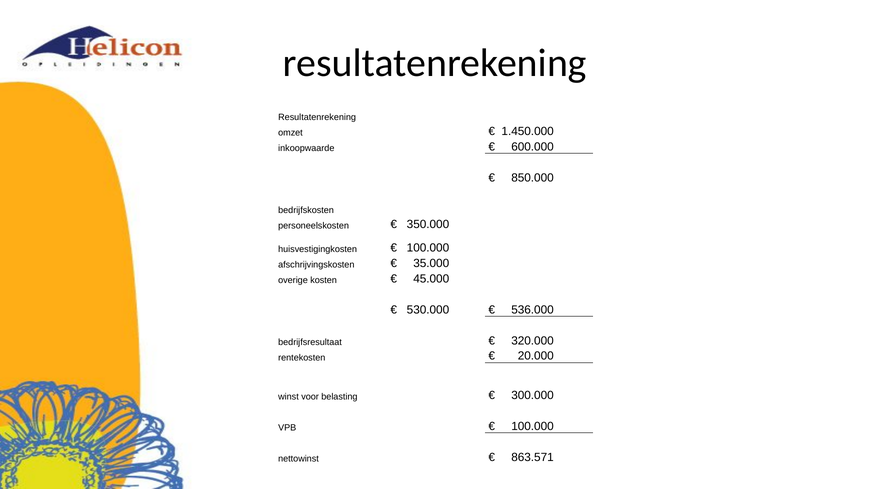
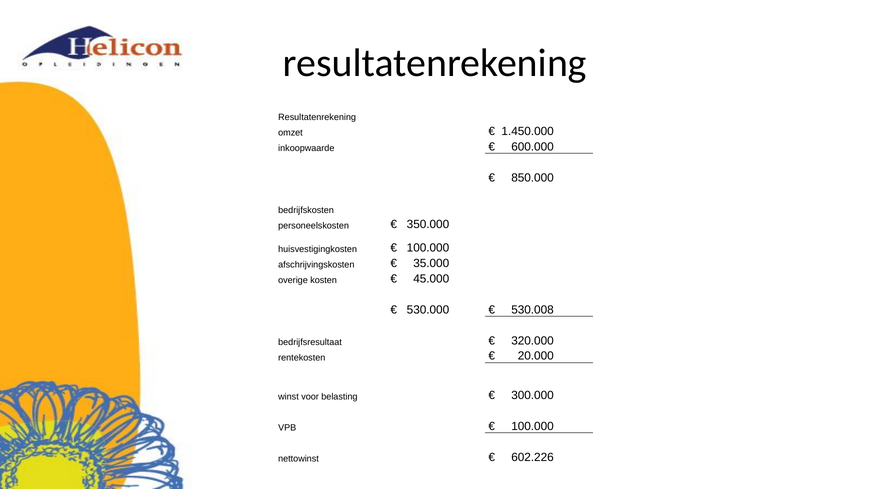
536.000: 536.000 -> 530.008
863.571: 863.571 -> 602.226
